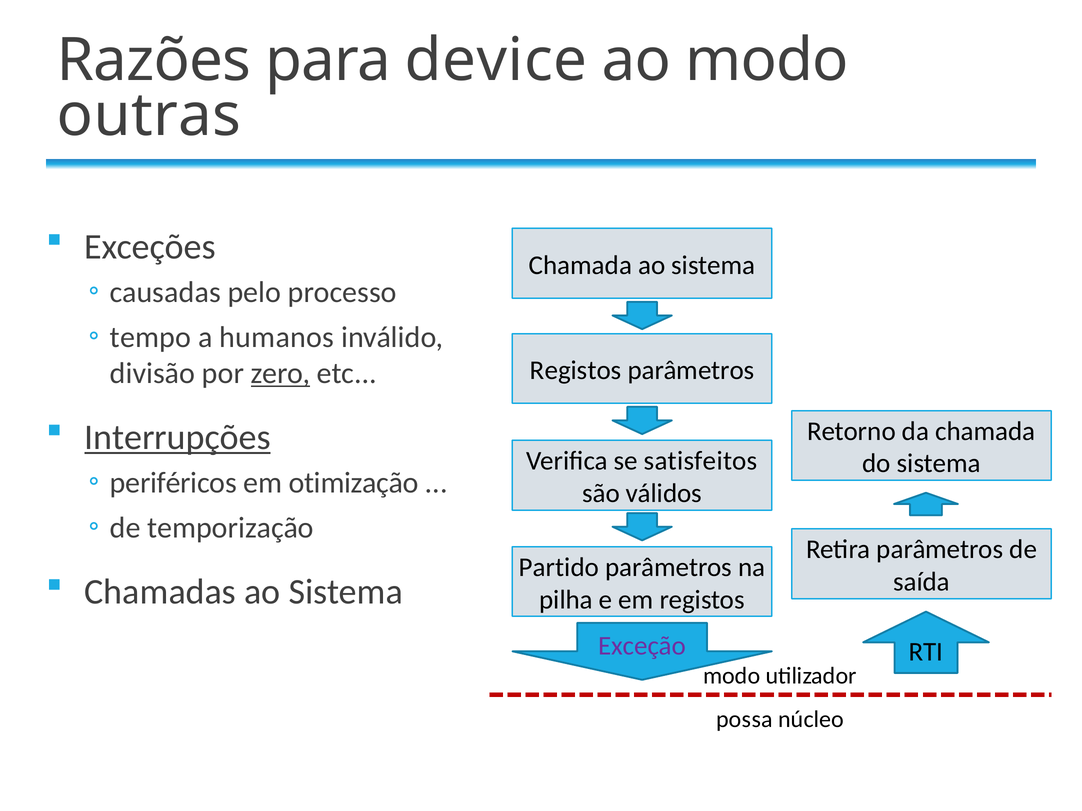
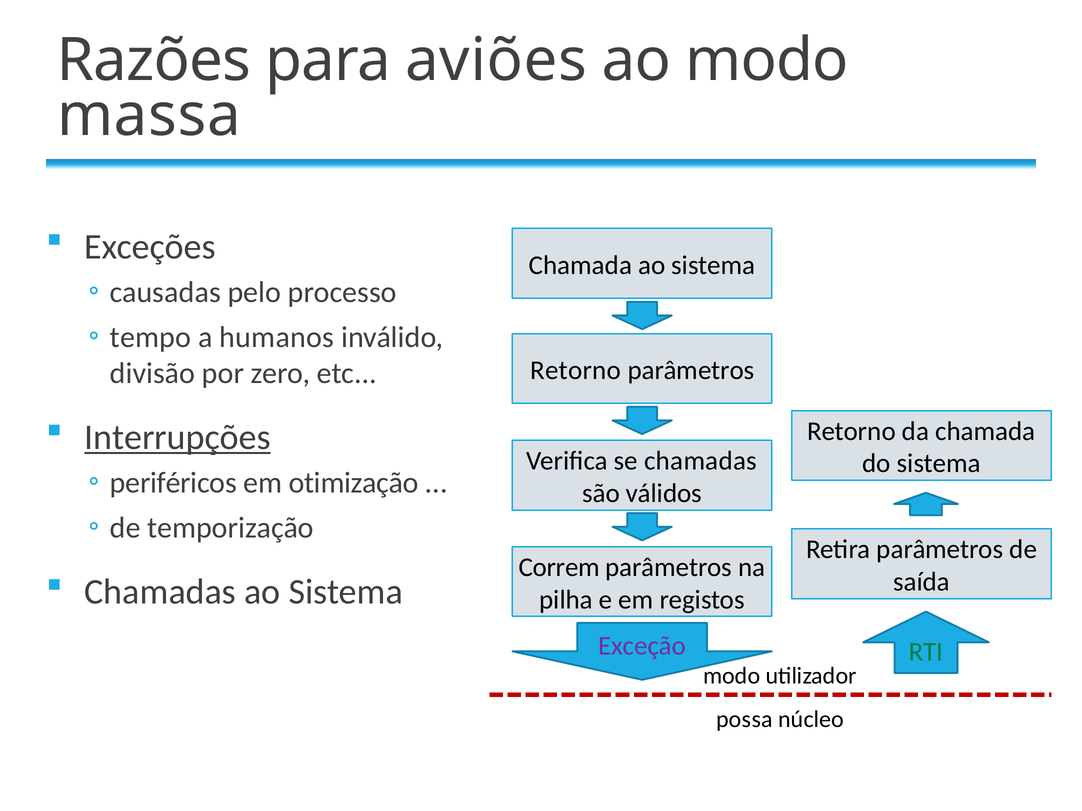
device: device -> aviões
outras: outras -> massa
Registos at (576, 371): Registos -> Retorno
zero underline: present -> none
se satisfeitos: satisfeitos -> chamadas
Partido: Partido -> Correm
RTI colour: black -> green
